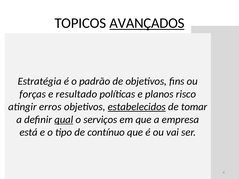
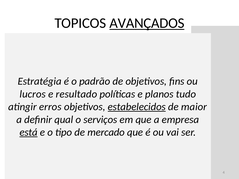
forças: forças -> lucros
risco: risco -> tudo
tomar: tomar -> maior
qual underline: present -> none
está underline: none -> present
contínuo: contínuo -> mercado
